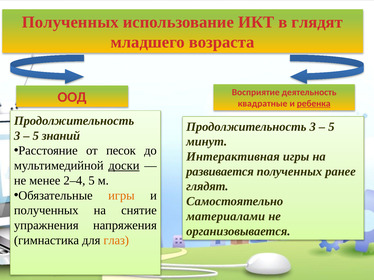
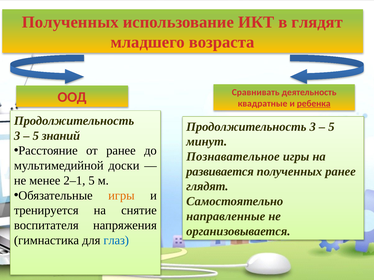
Восприятие: Восприятие -> Сравнивать
от песок: песок -> ранее
Интерактивная: Интерактивная -> Познавательное
доски underline: present -> none
2–4: 2–4 -> 2–1
полученных at (46, 211): полученных -> тренируется
материалами: материалами -> направленные
упражнения: упражнения -> воспитателя
глаз colour: orange -> blue
